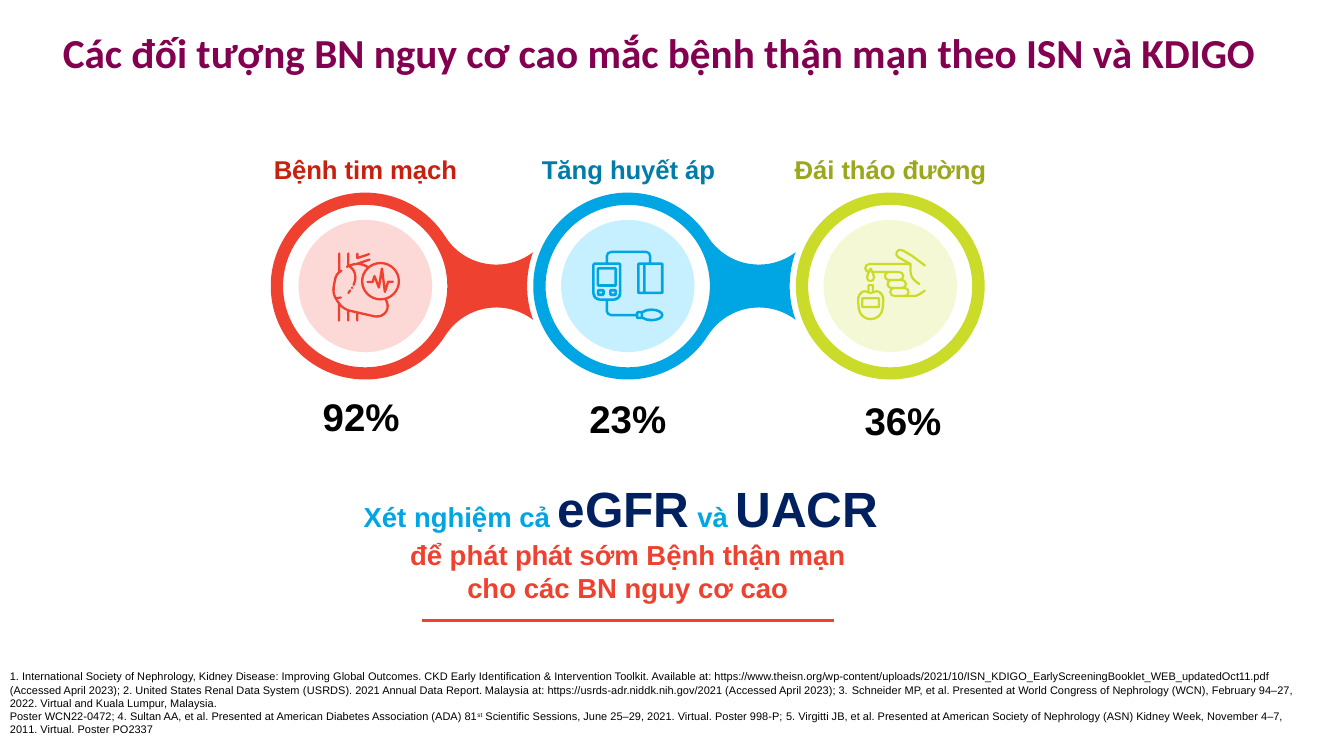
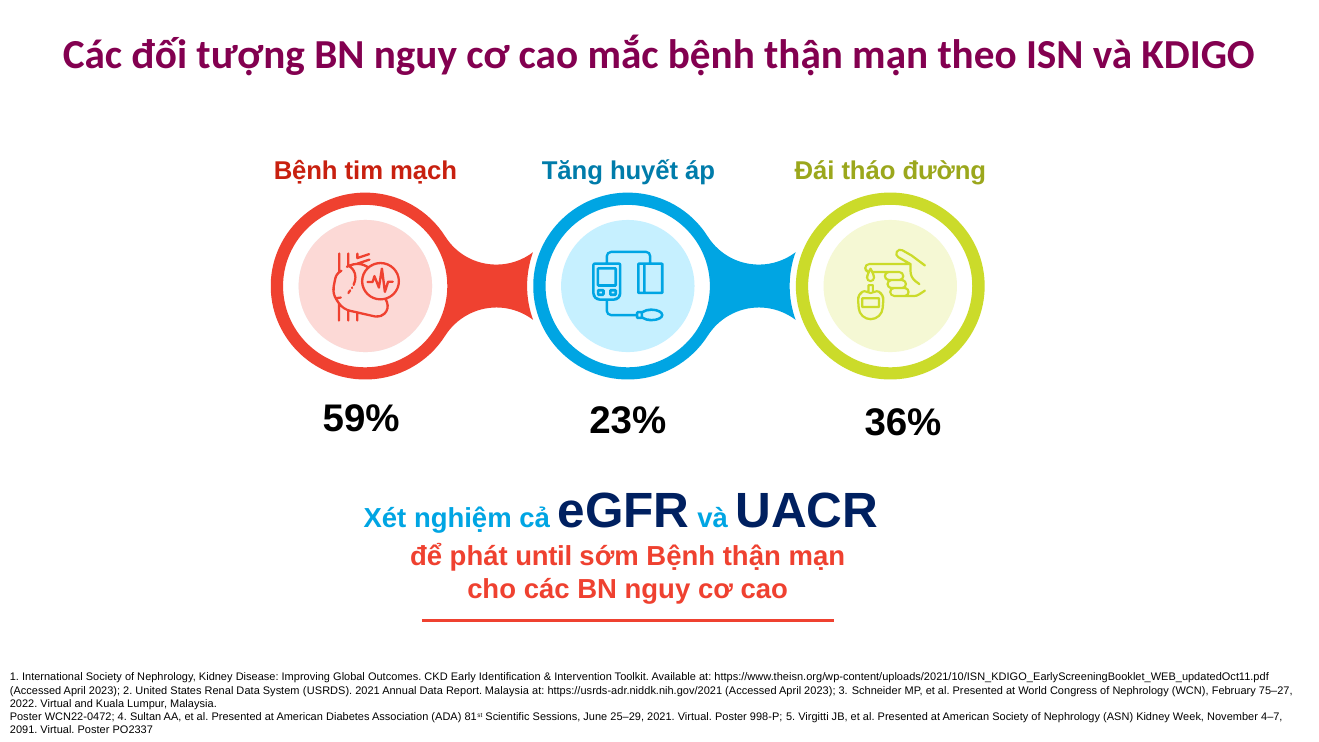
92%: 92% -> 59%
phát phát: phát -> until
94–27: 94–27 -> 75–27
2011: 2011 -> 2091
